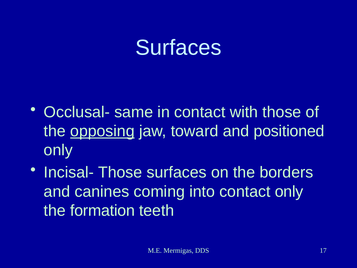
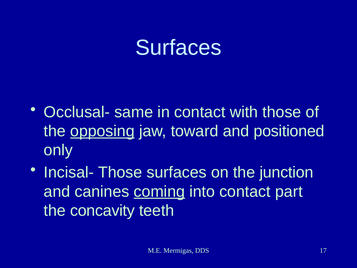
borders: borders -> junction
coming underline: none -> present
contact only: only -> part
formation: formation -> concavity
